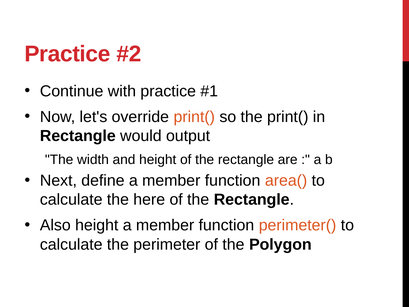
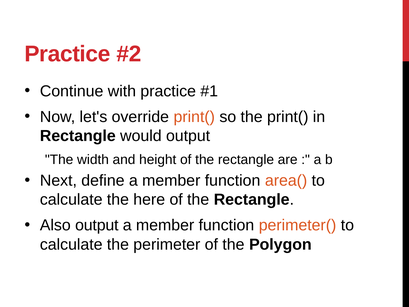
Also height: height -> output
